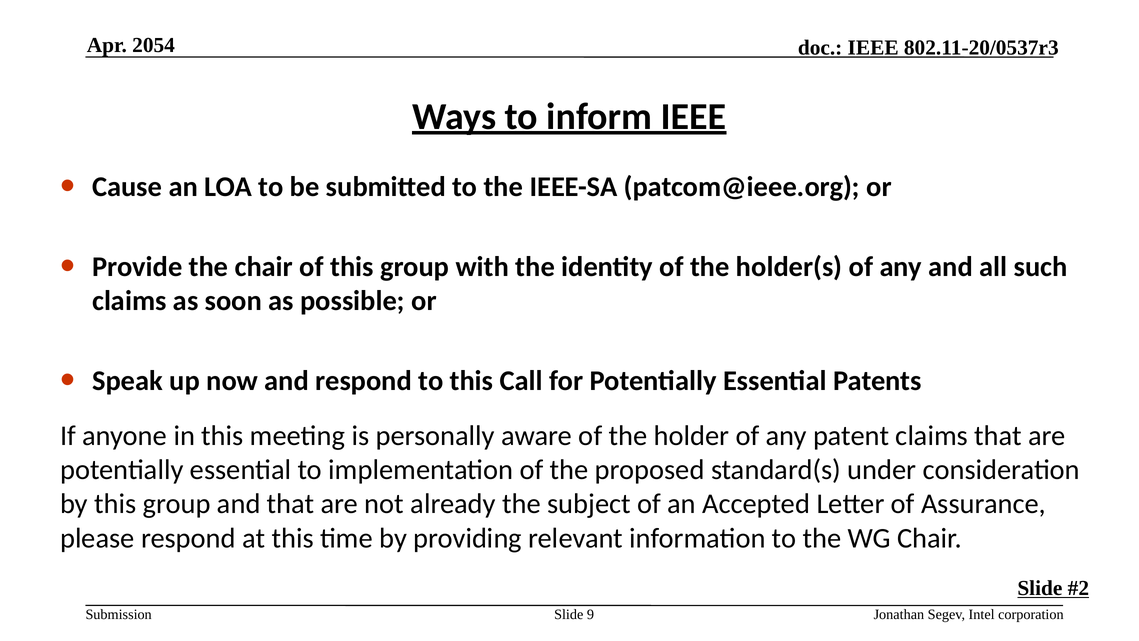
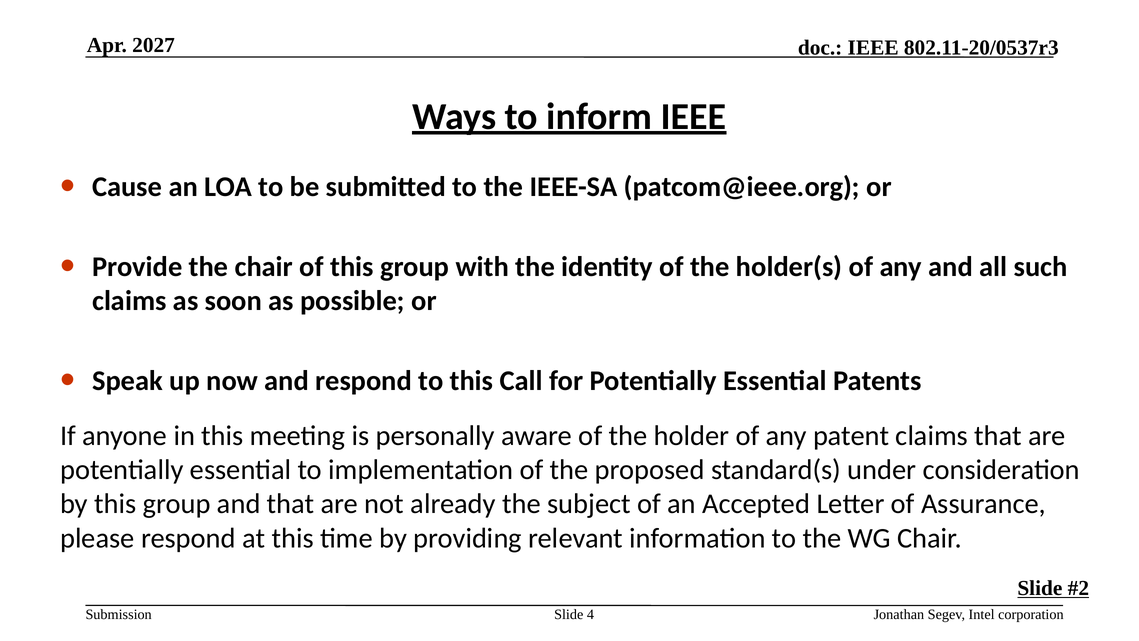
2054: 2054 -> 2027
9: 9 -> 4
